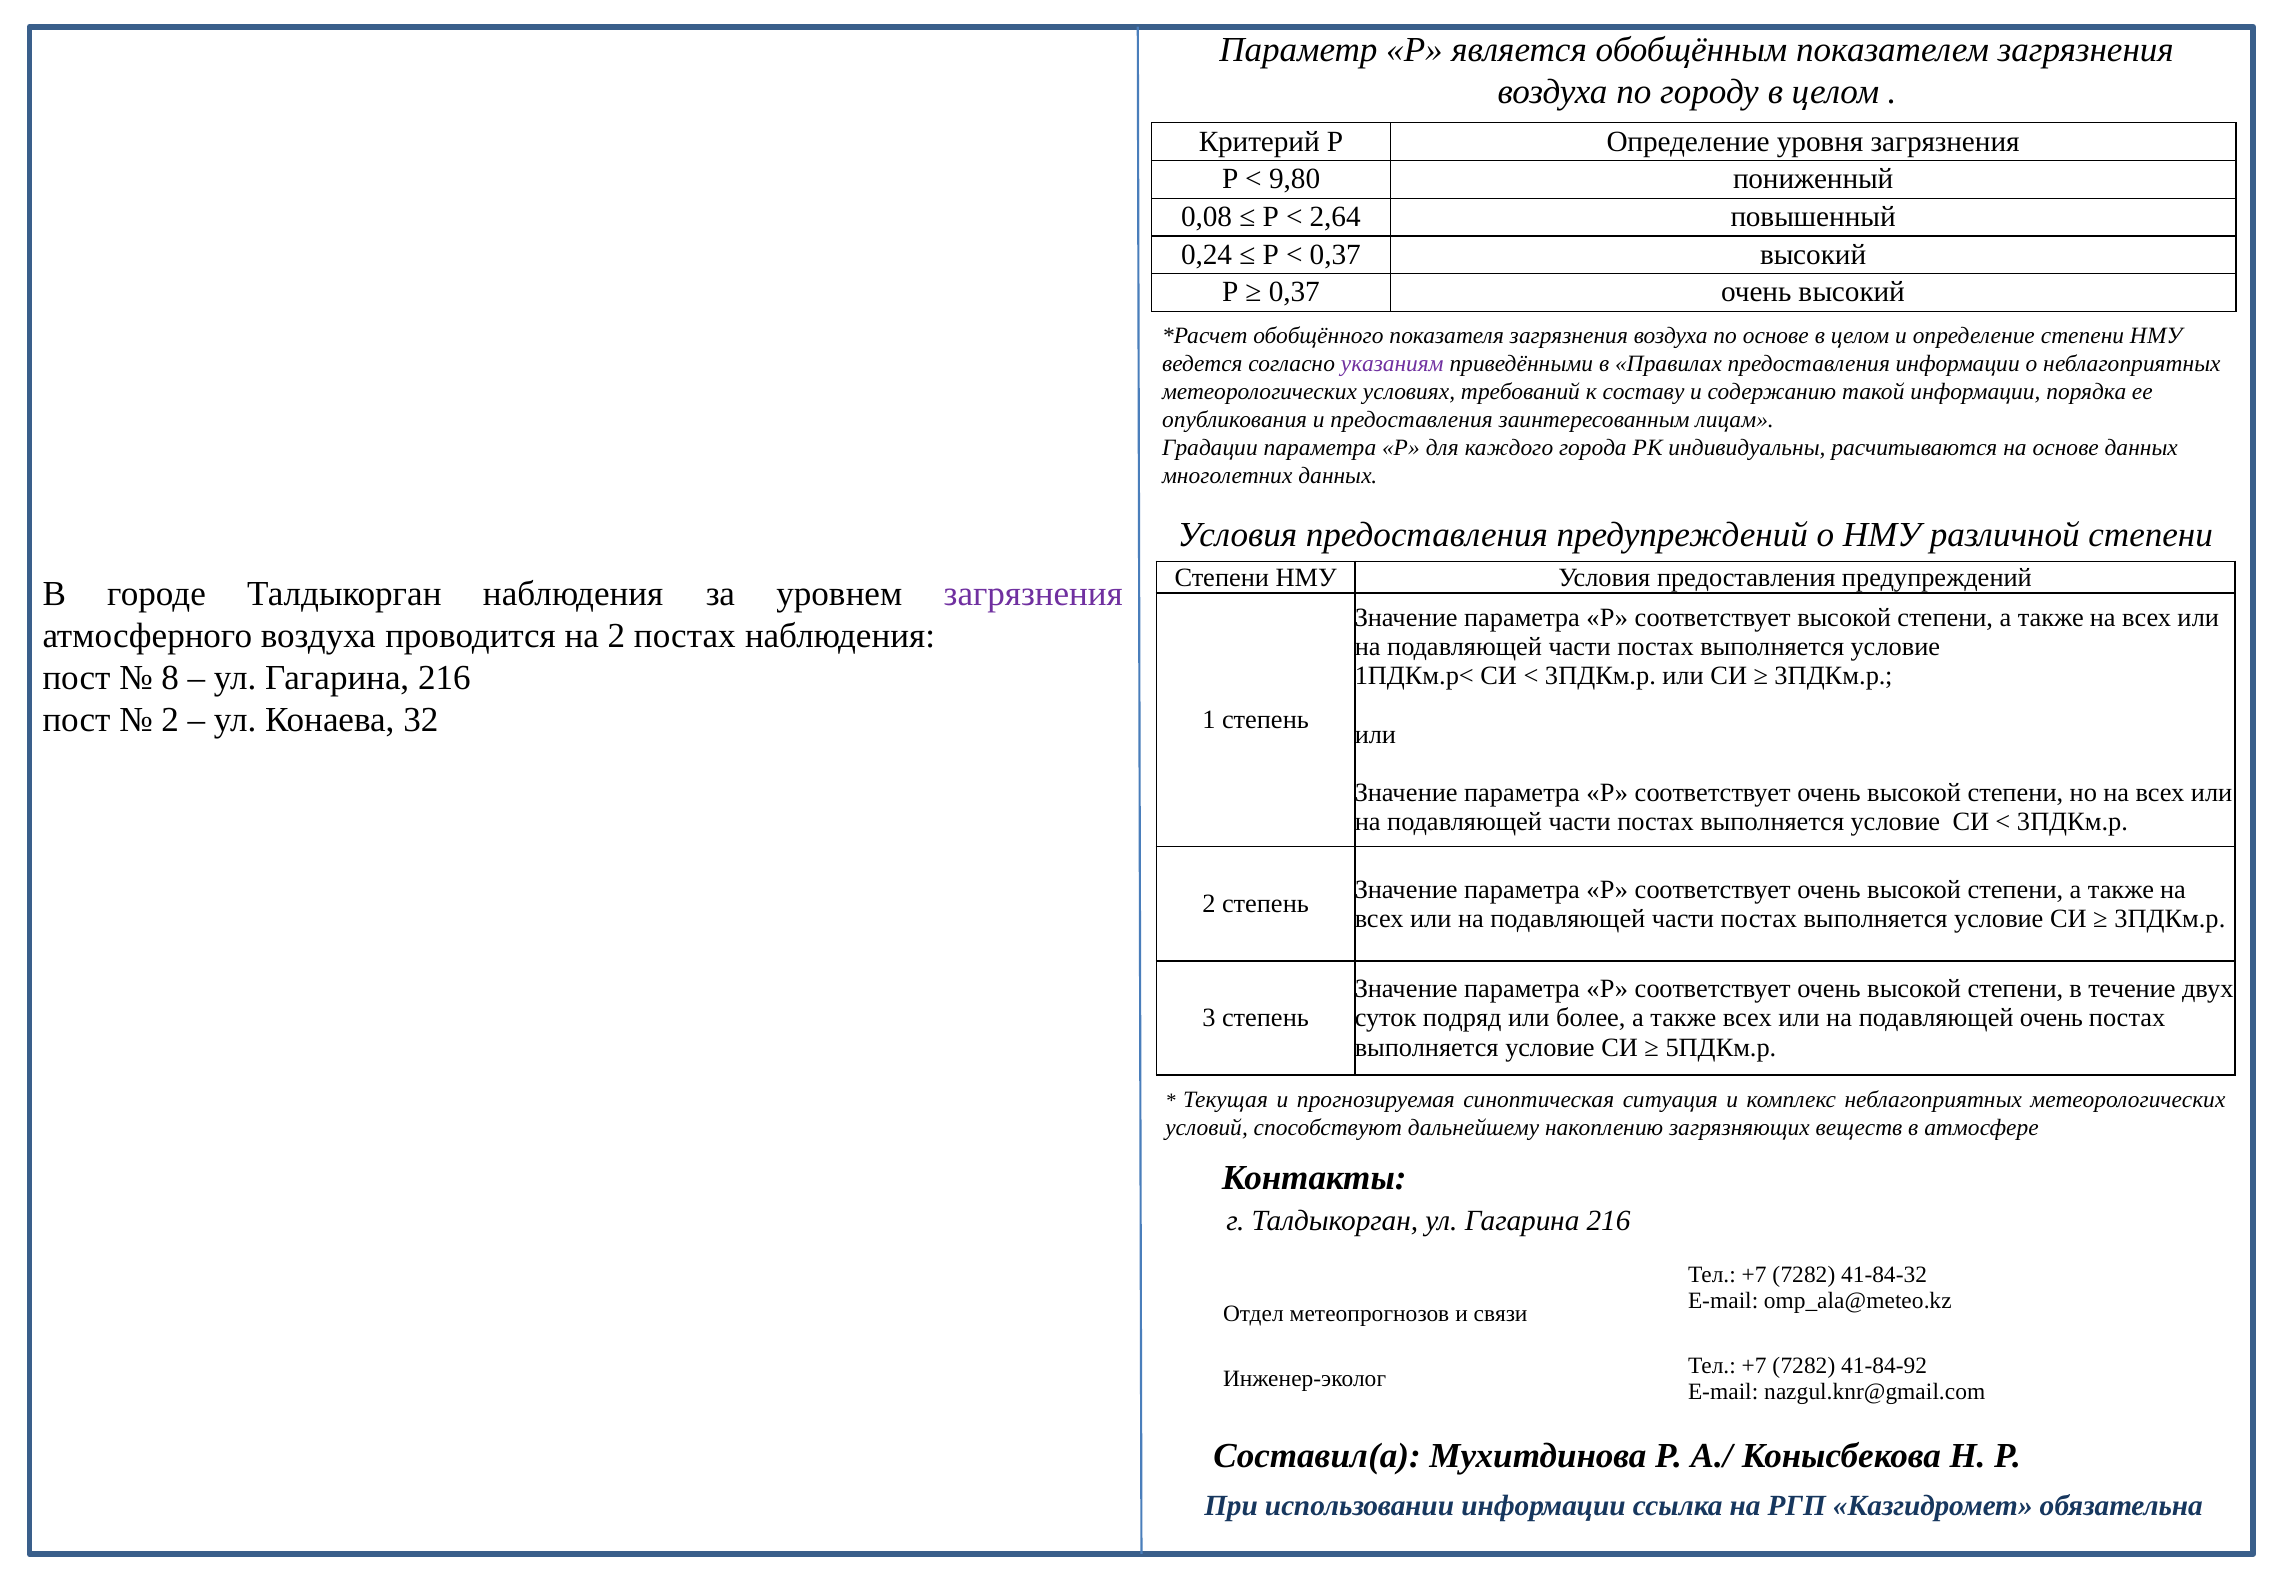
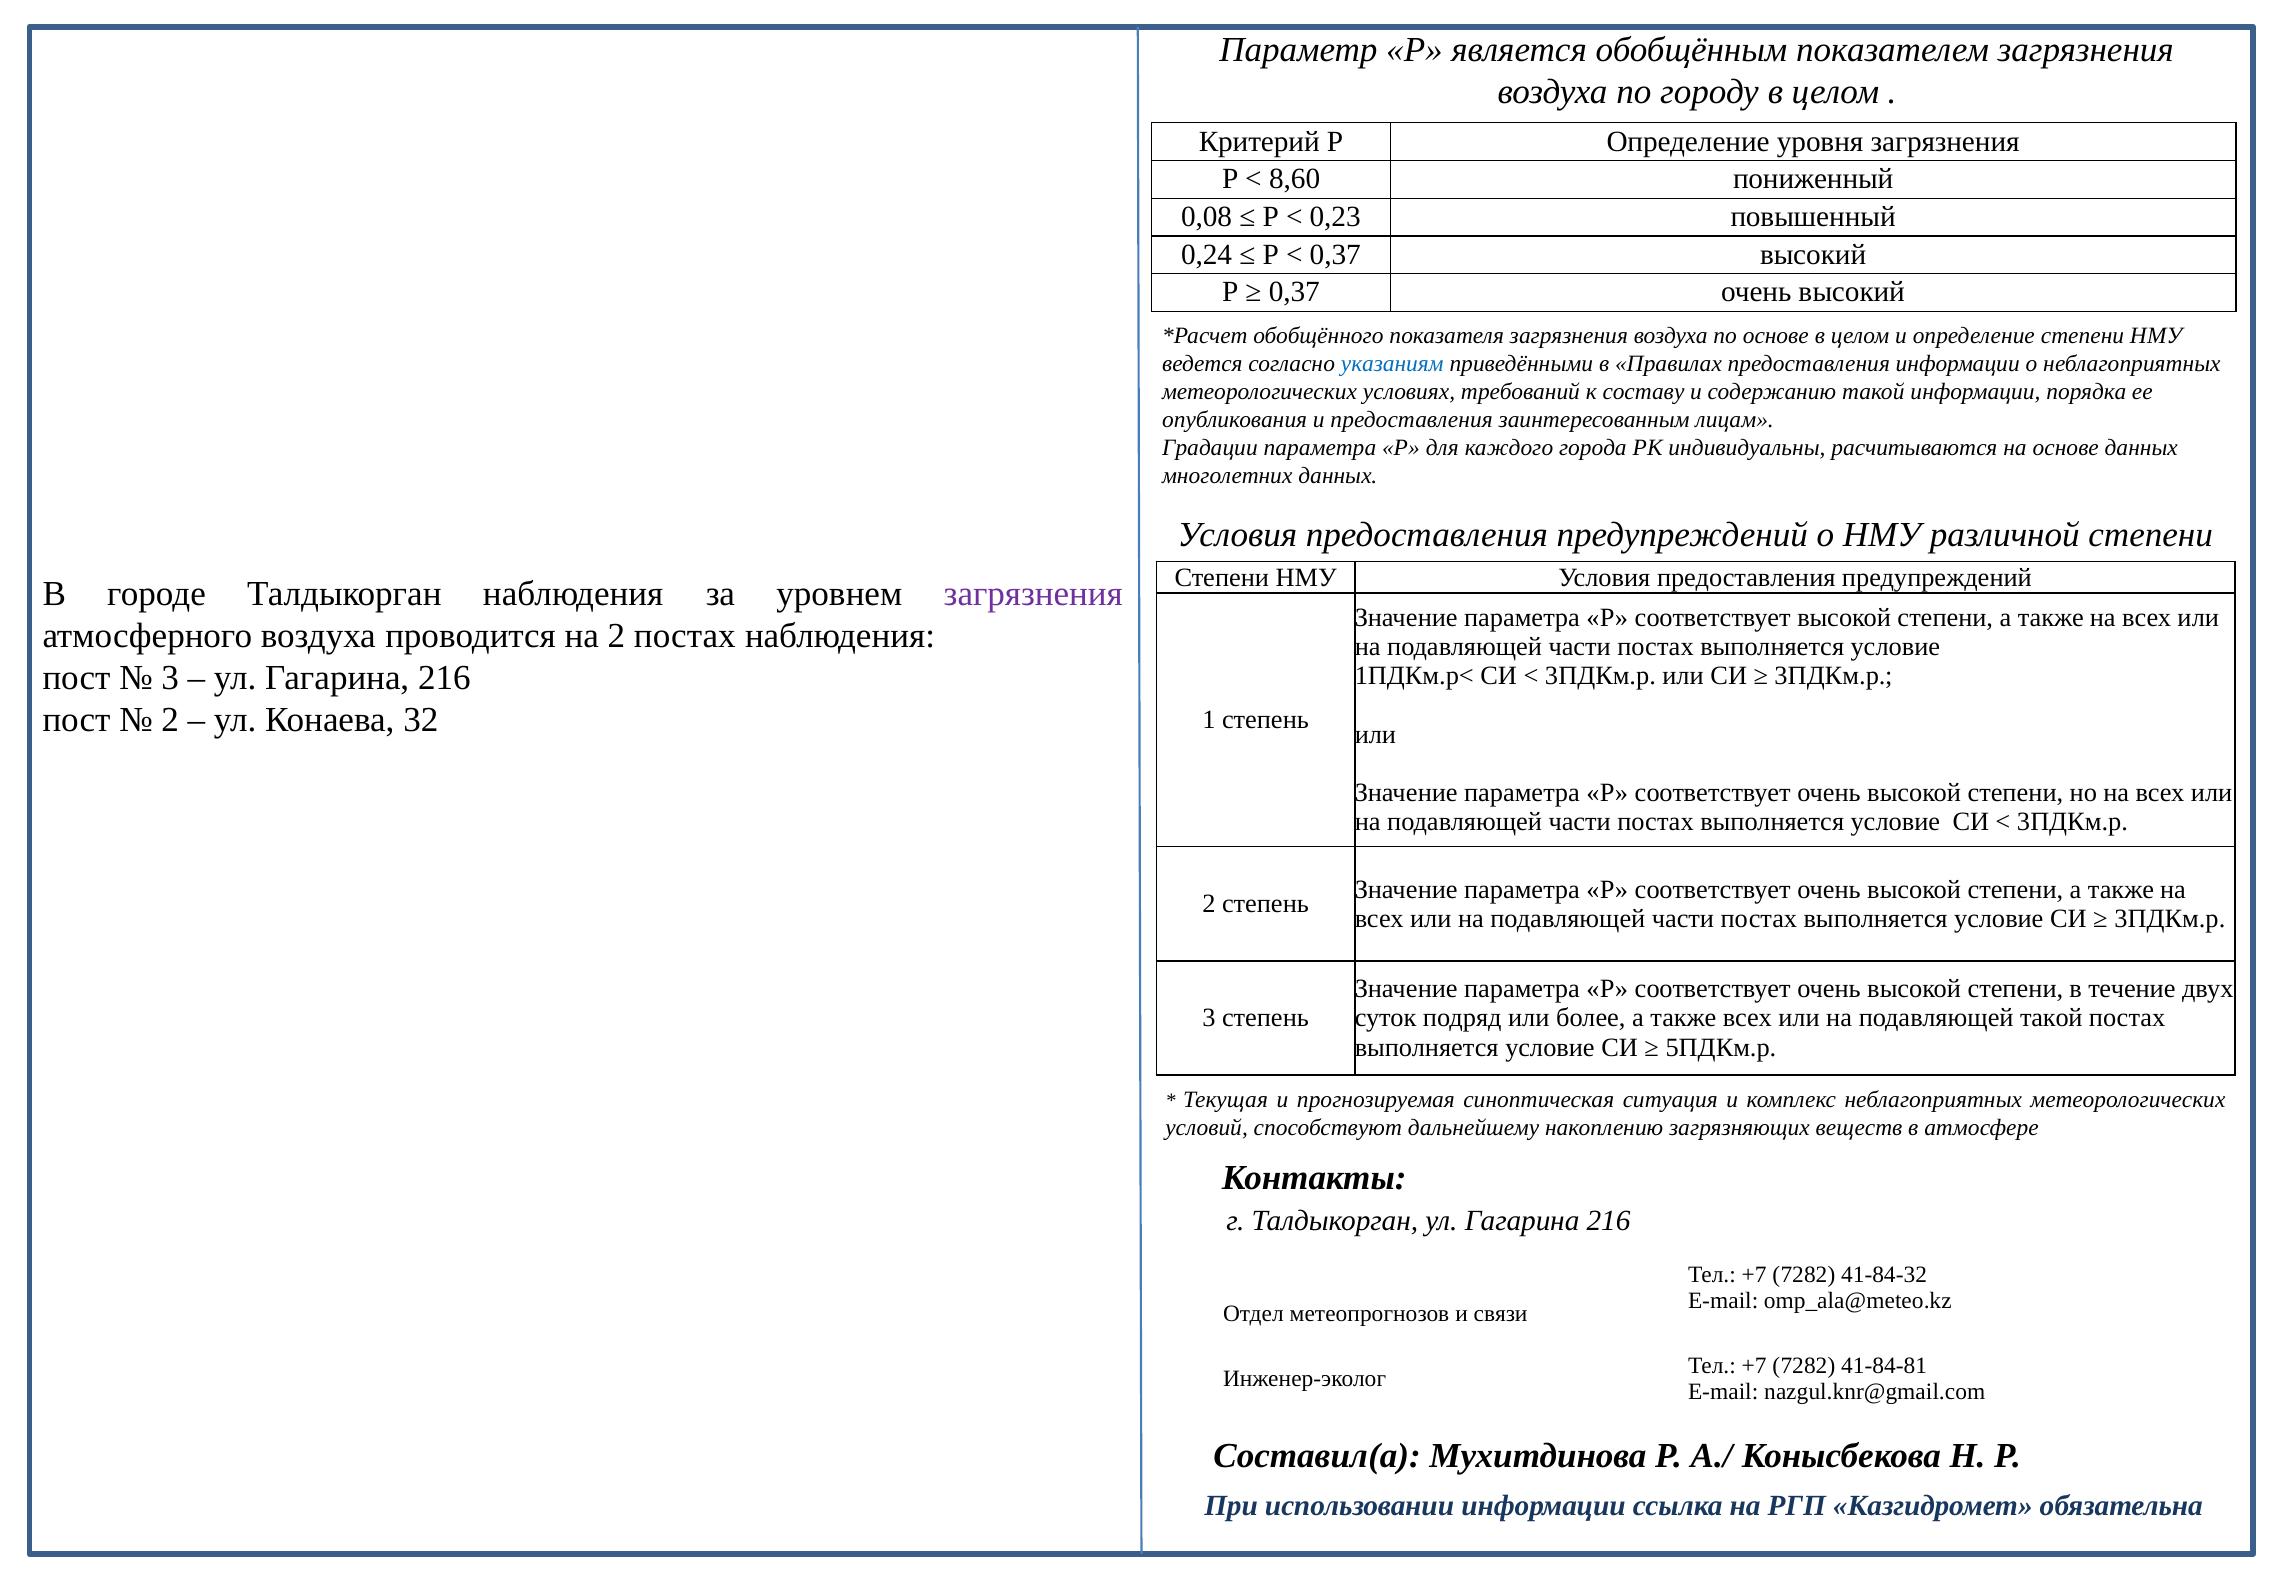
9,80: 9,80 -> 8,60
2,64: 2,64 -> 0,23
указаниям colour: purple -> blue
8 at (170, 678): 8 -> 3
подавляющей очень: очень -> такой
41-84-92: 41-84-92 -> 41-84-81
